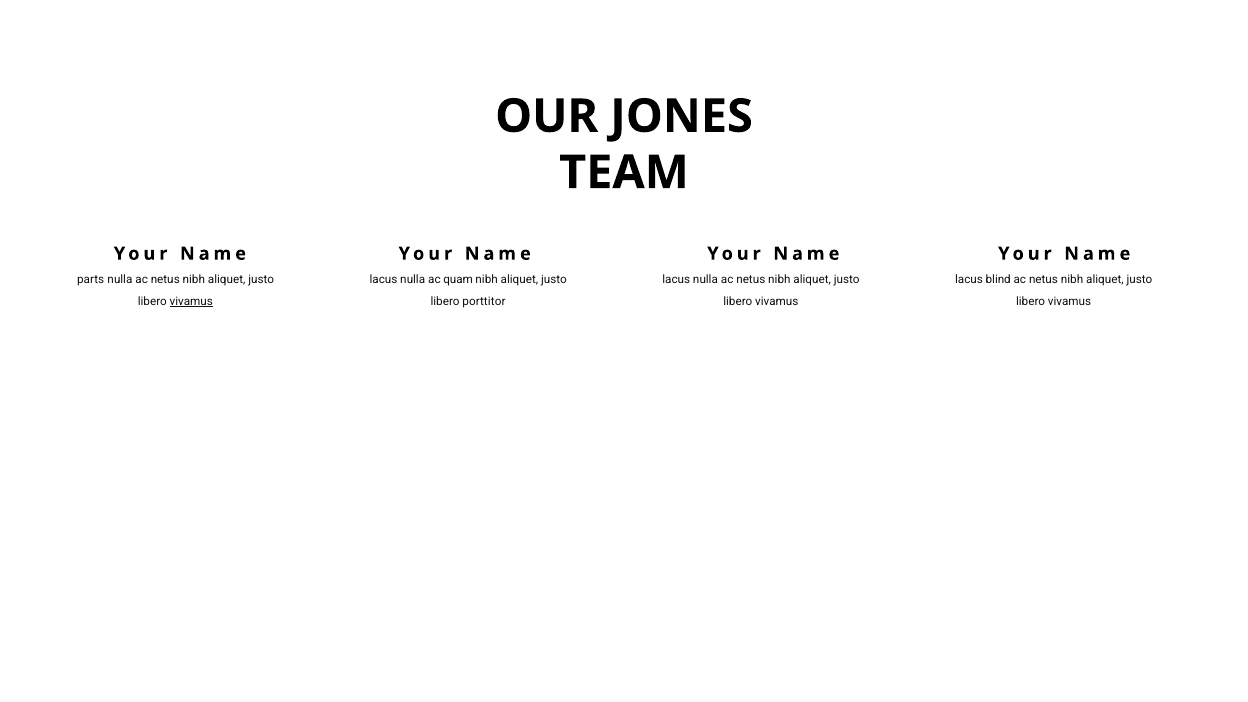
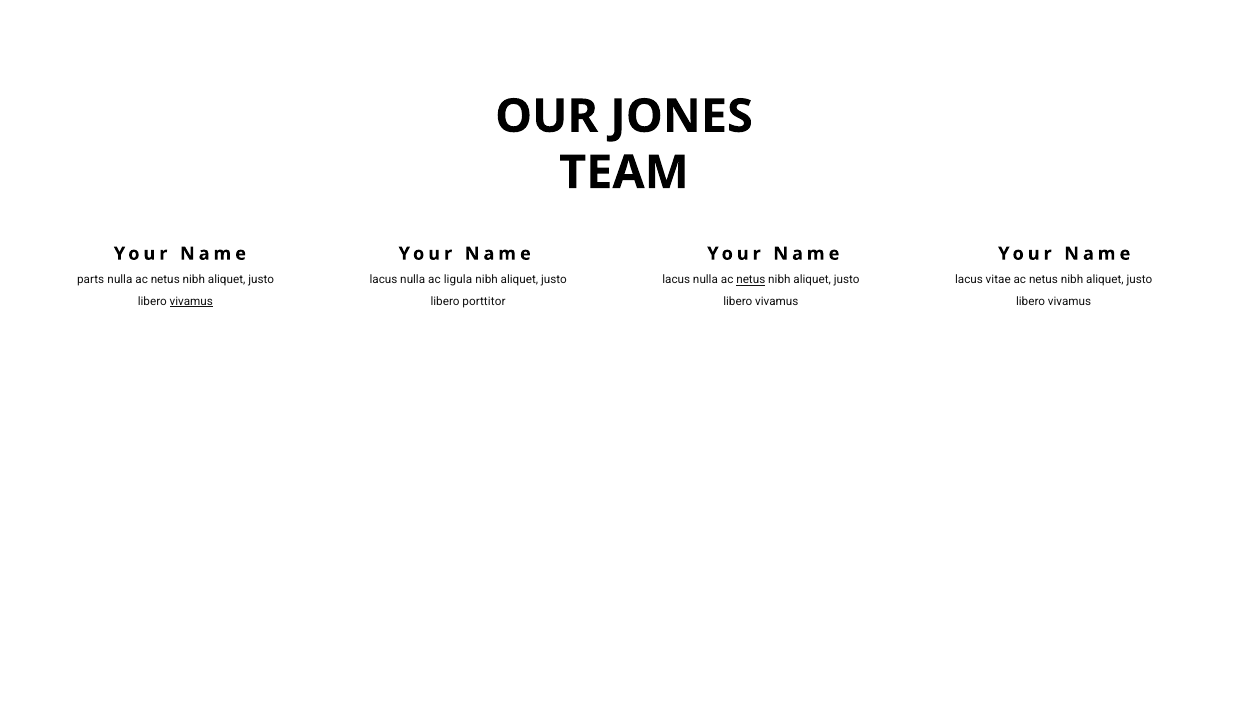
quam: quam -> ligula
netus at (751, 280) underline: none -> present
blind: blind -> vitae
